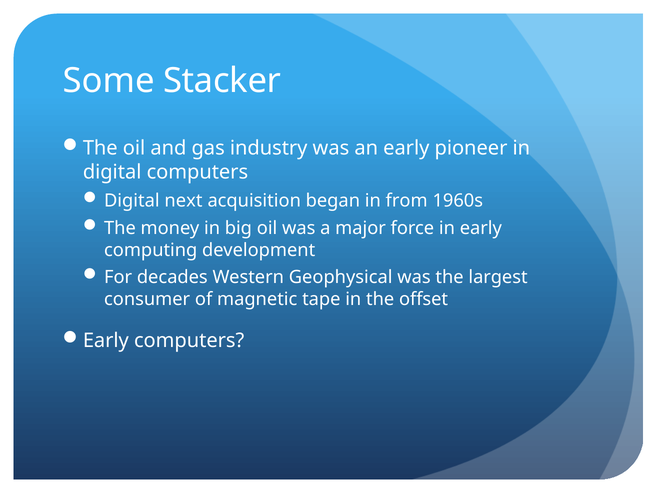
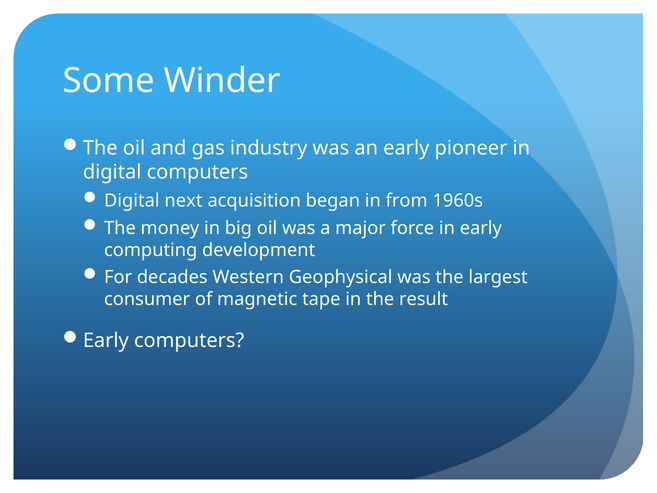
Stacker: Stacker -> Winder
offset: offset -> result
